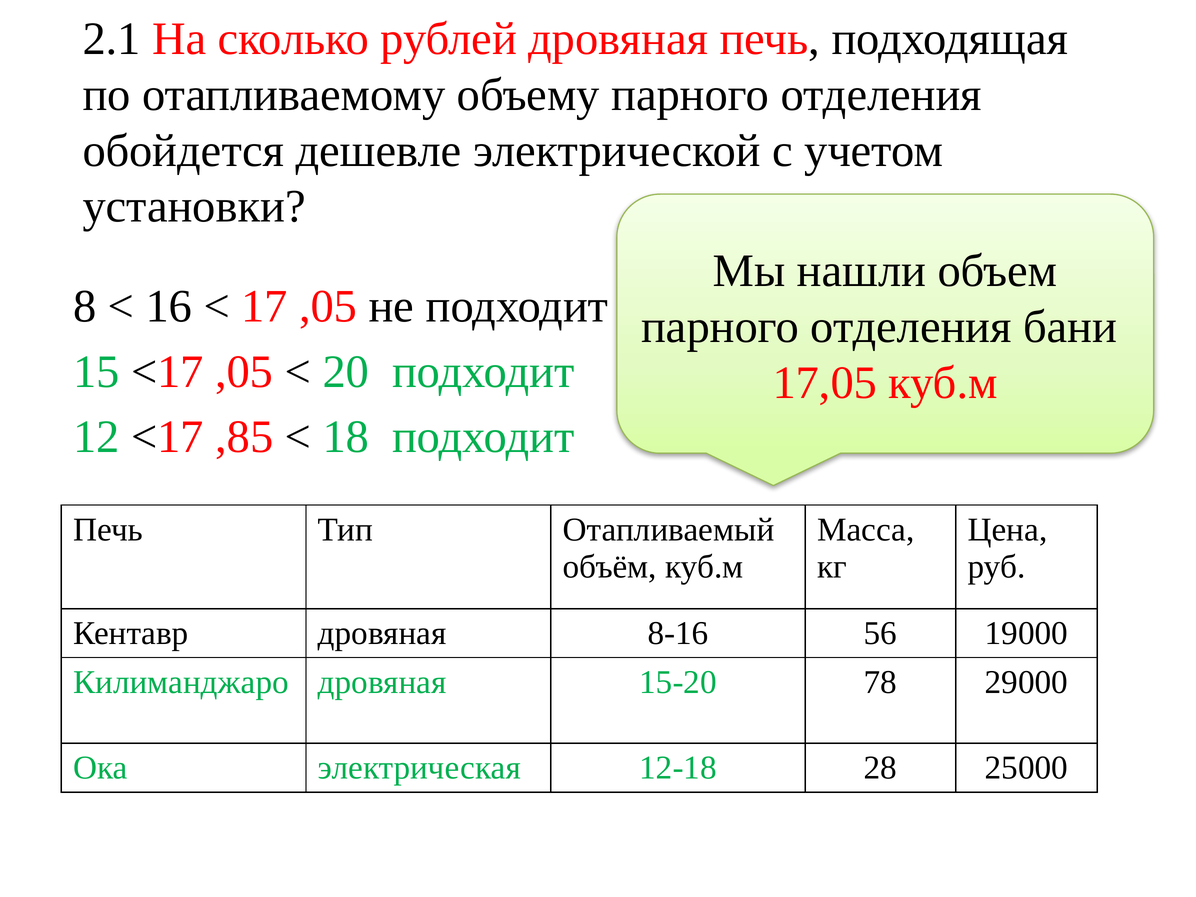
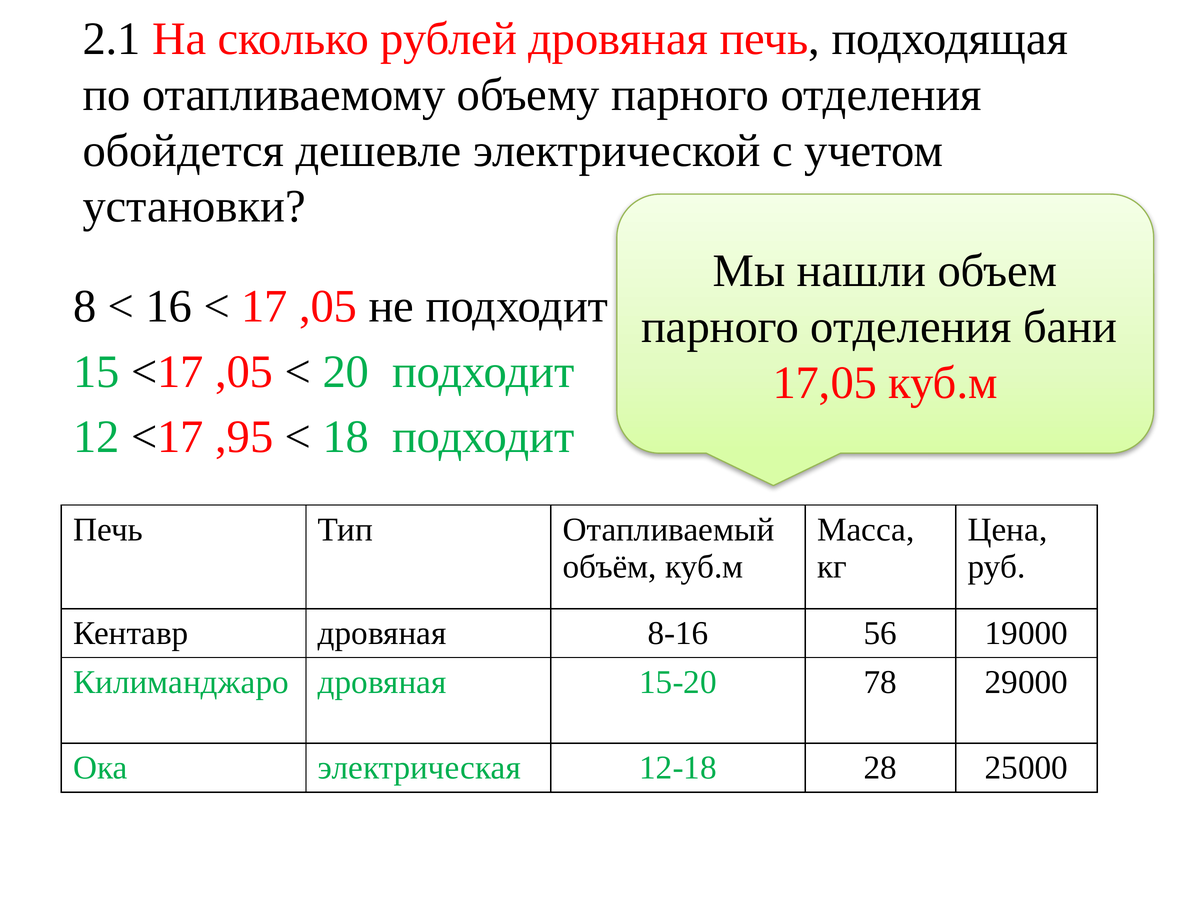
,85: ,85 -> ,95
